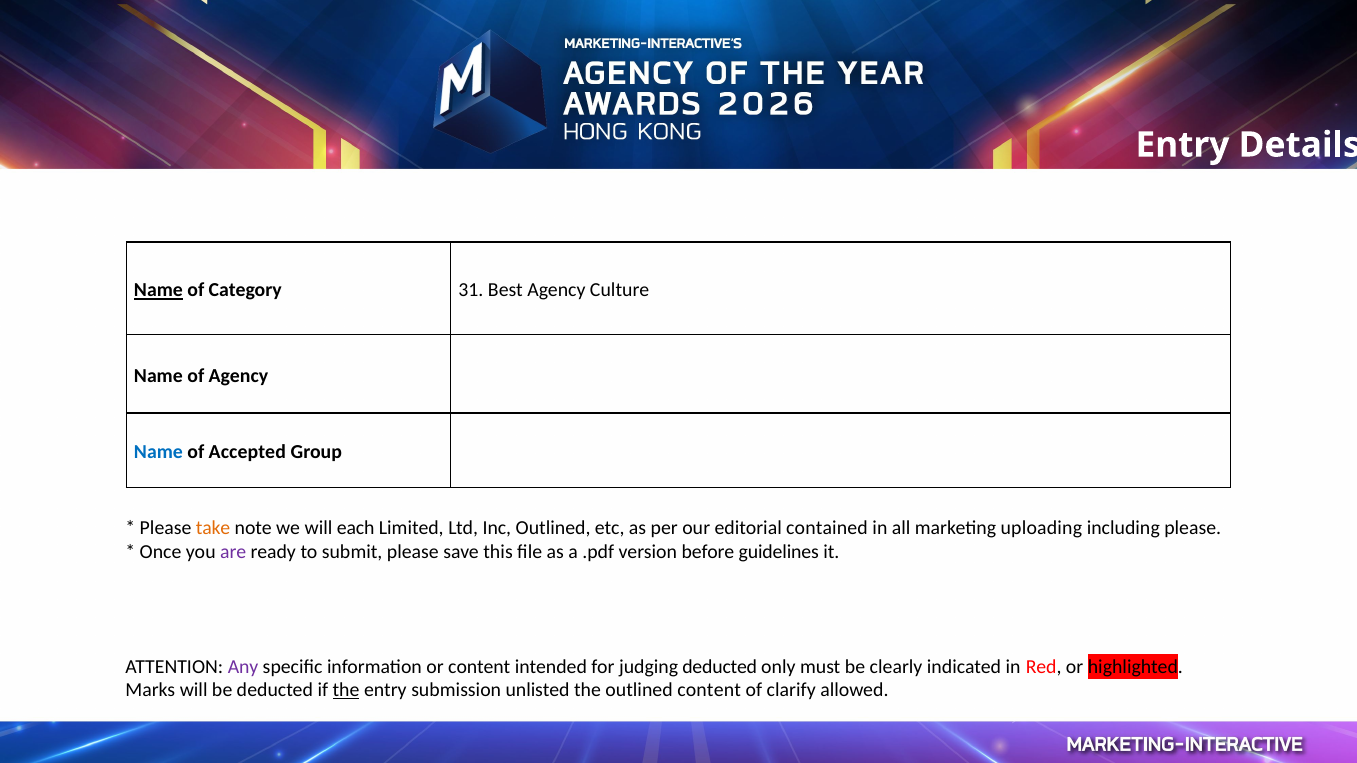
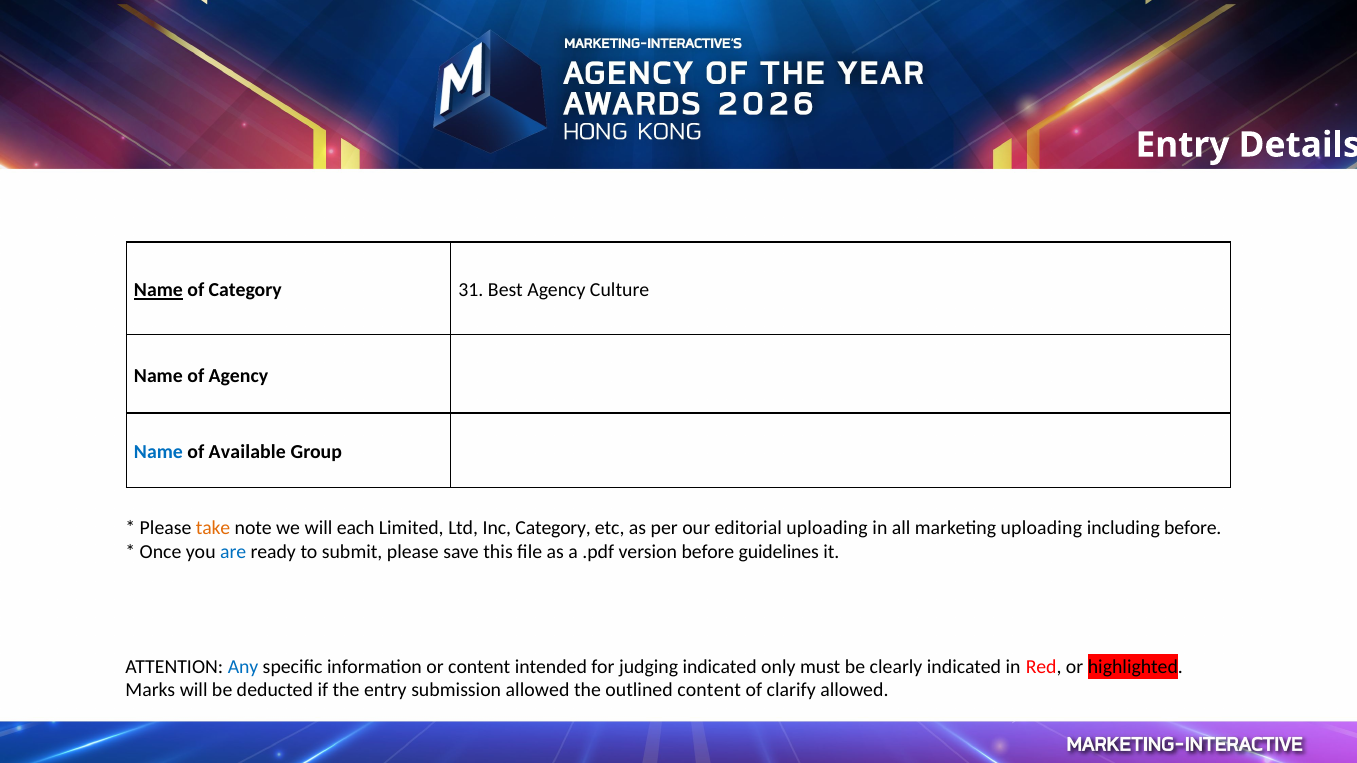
Accepted: Accepted -> Available
Inc Outlined: Outlined -> Category
editorial contained: contained -> uploading
including please: please -> before
are colour: purple -> blue
Any colour: purple -> blue
judging deducted: deducted -> indicated
the at (346, 691) underline: present -> none
submission unlisted: unlisted -> allowed
